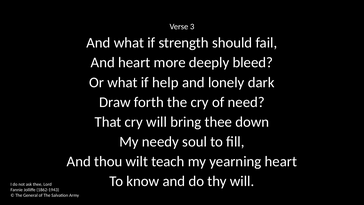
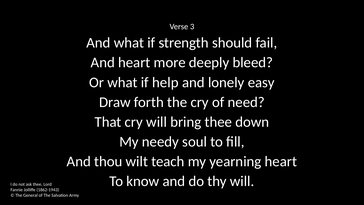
dark: dark -> easy
